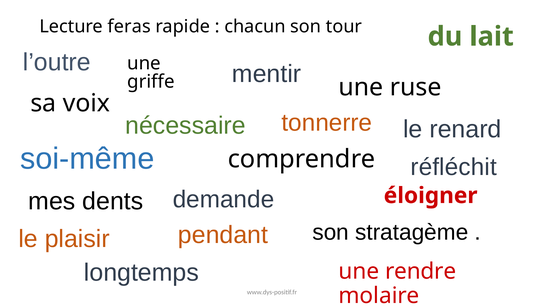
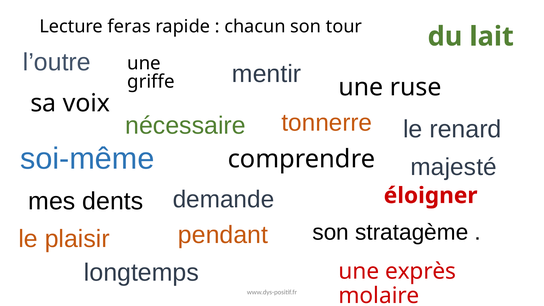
réfléchit: réfléchit -> majesté
rendre: rendre -> exprès
